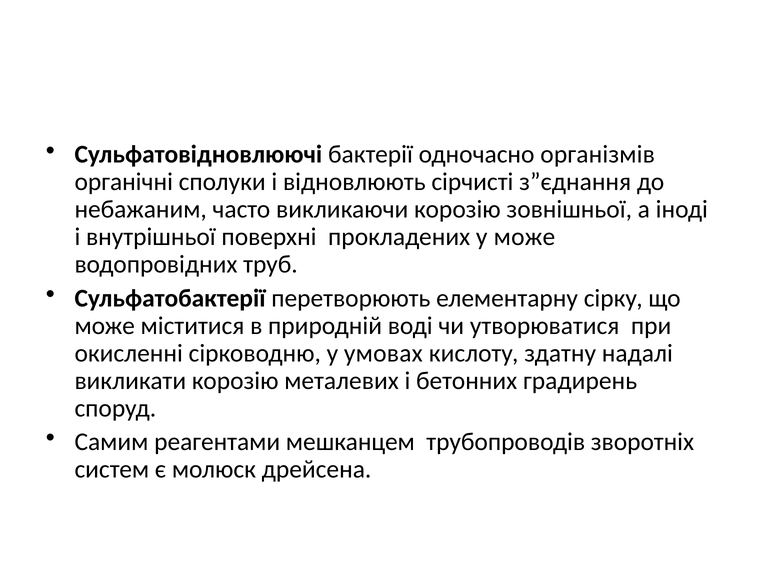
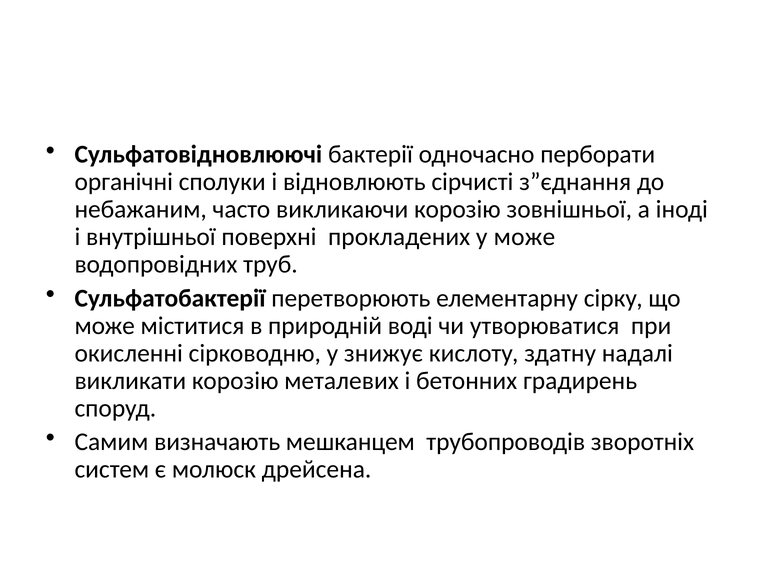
організмів: організмів -> перборати
умовах: умовах -> знижує
реагентами: реагентами -> визначають
